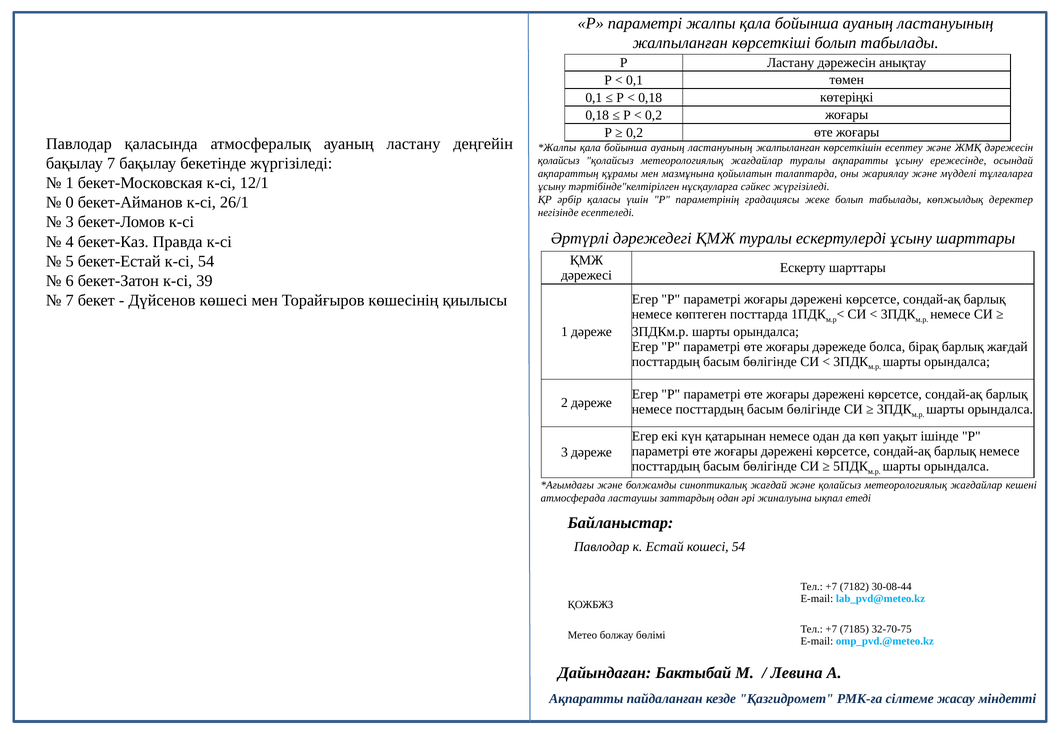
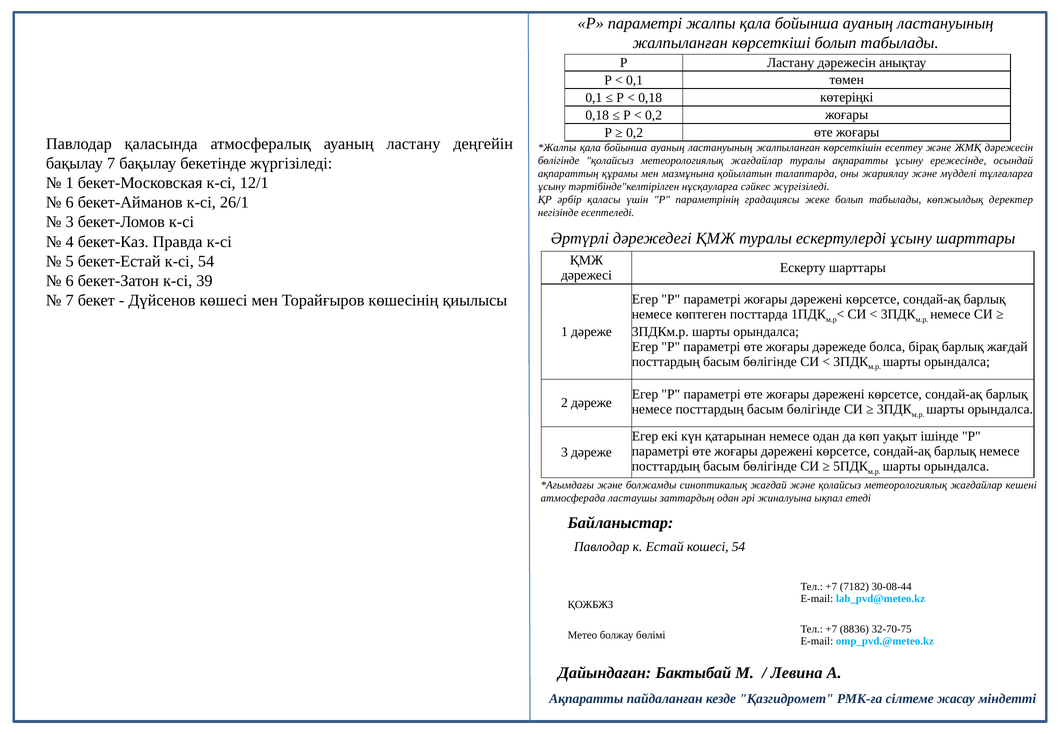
қолайсыз at (559, 161): қолайсыз -> бөлігінде
0 at (70, 202): 0 -> 6
7185: 7185 -> 8836
